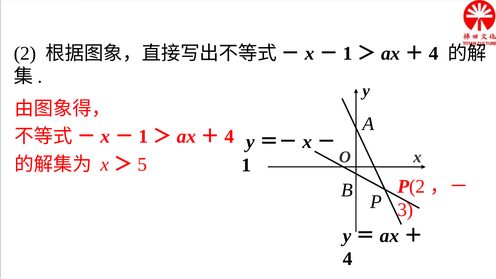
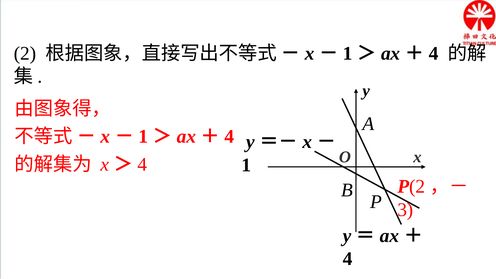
5 at (142, 164): 5 -> 4
